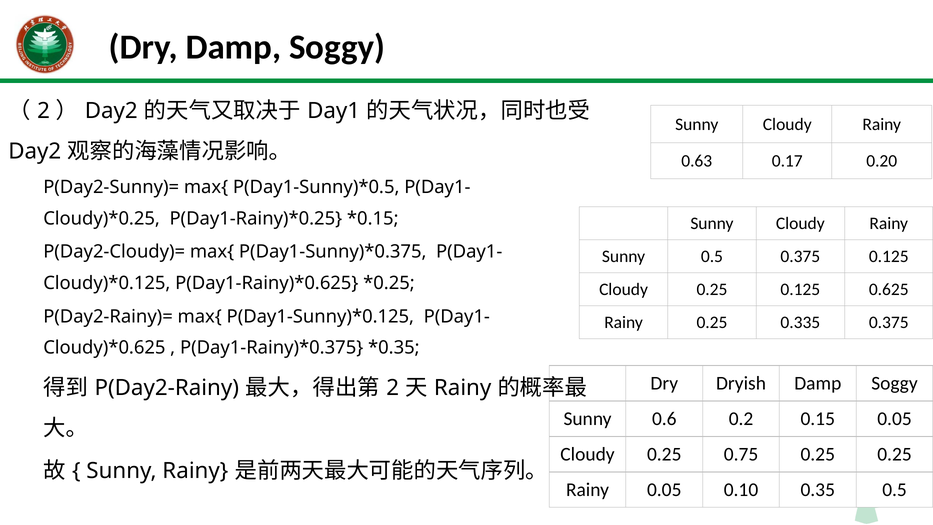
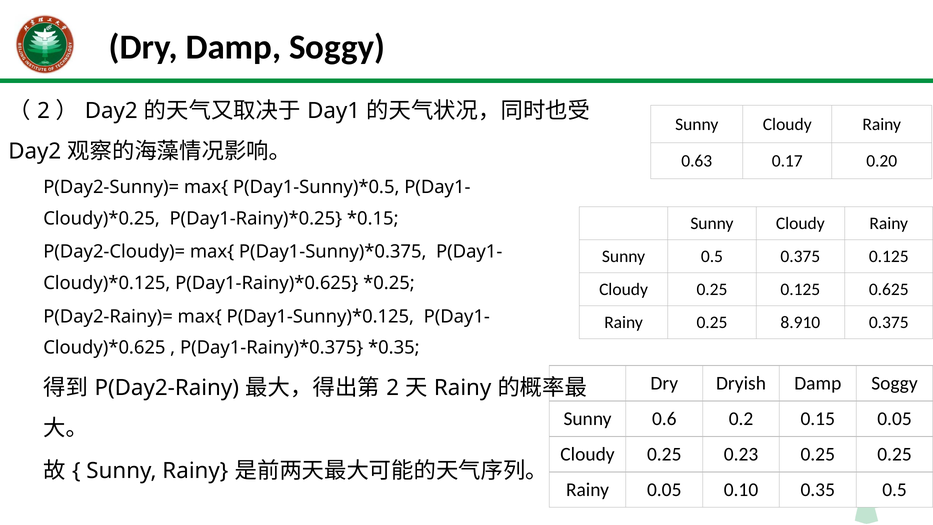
0.335: 0.335 -> 8.910
0.75: 0.75 -> 0.23
